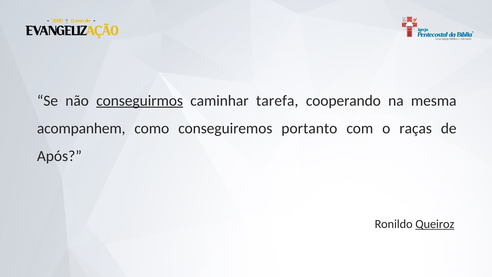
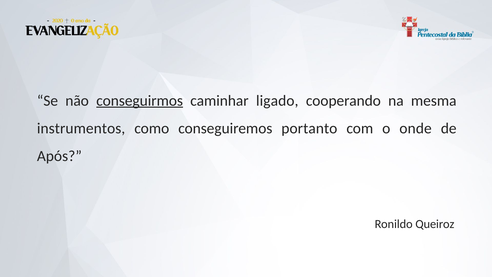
tarefa: tarefa -> ligado
acompanhem: acompanhem -> instrumentos
raças: raças -> onde
Queiroz underline: present -> none
